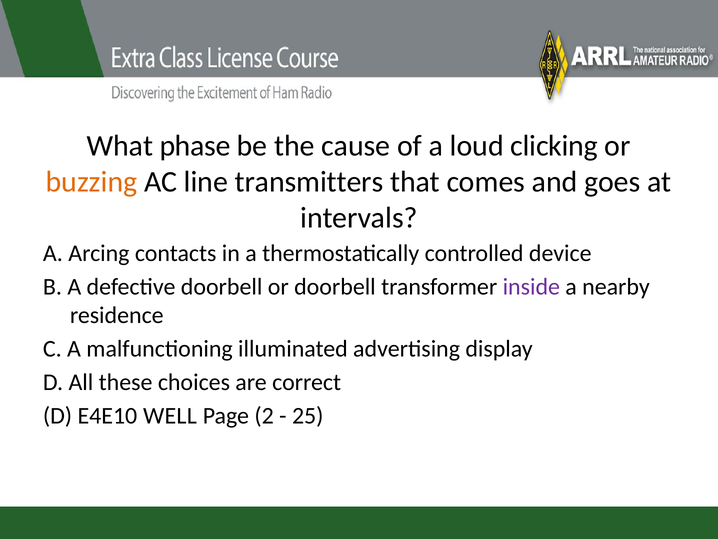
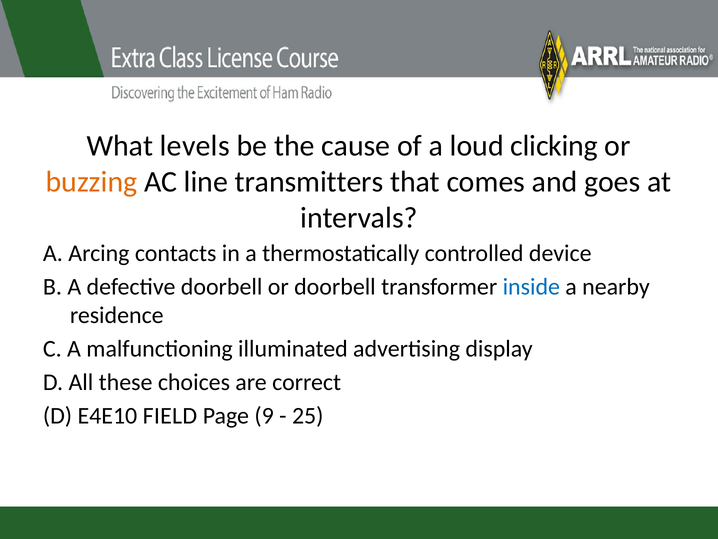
phase: phase -> levels
inside colour: purple -> blue
WELL: WELL -> FIELD
2: 2 -> 9
